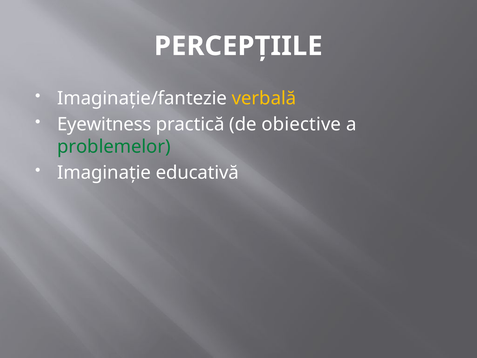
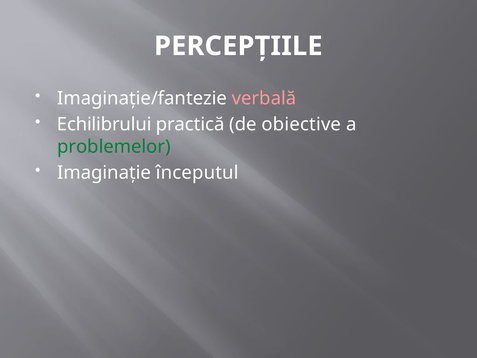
verbală colour: yellow -> pink
Eyewitness: Eyewitness -> Echilibrului
educativă: educativă -> începutul
